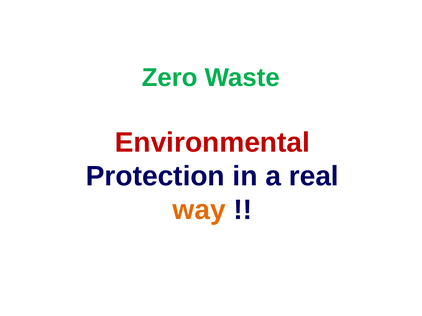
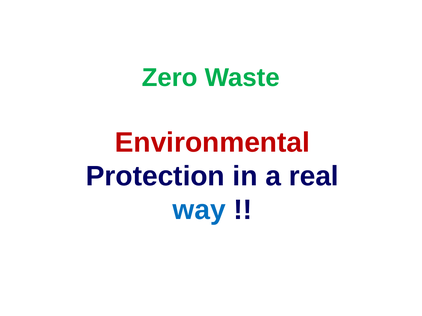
way colour: orange -> blue
